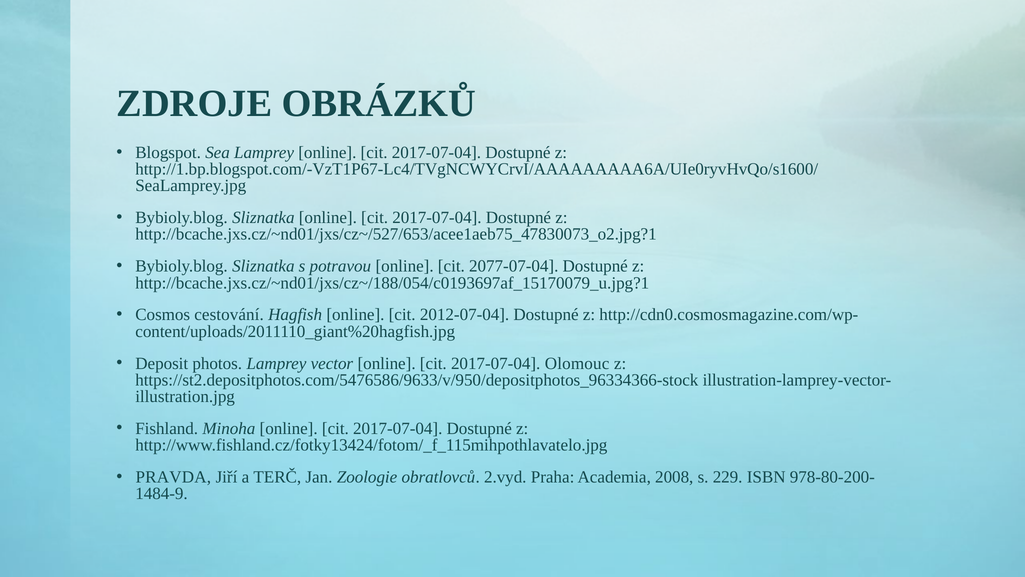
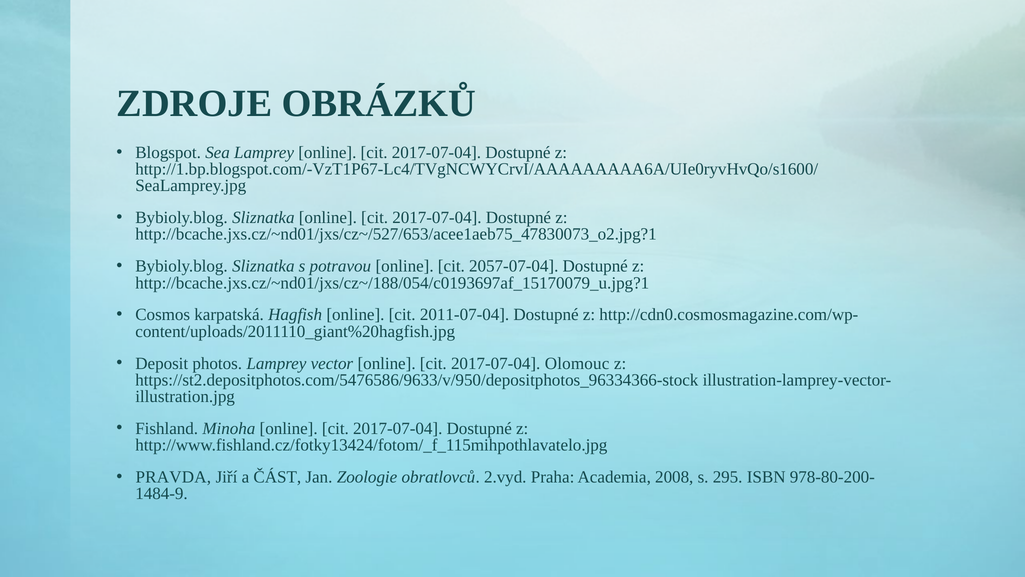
2077-07-04: 2077-07-04 -> 2057-07-04
cestování: cestování -> karpatská
2012-07-04: 2012-07-04 -> 2011-07-04
TERČ: TERČ -> ČÁST
229: 229 -> 295
